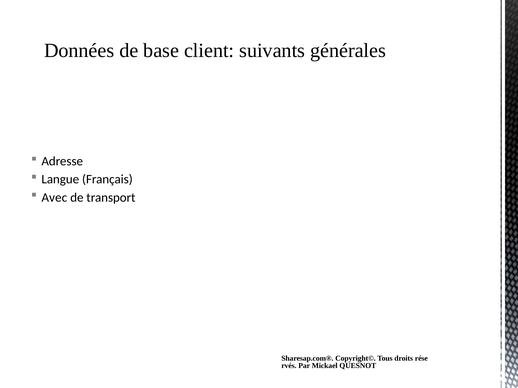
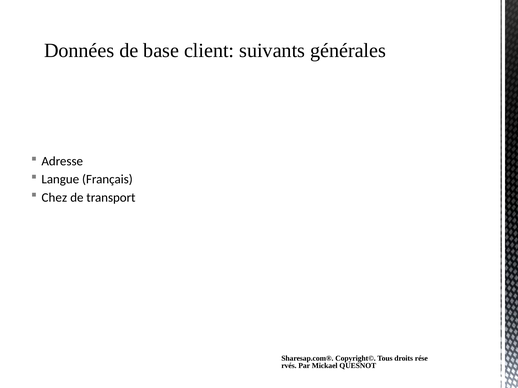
Avec: Avec -> Chez
